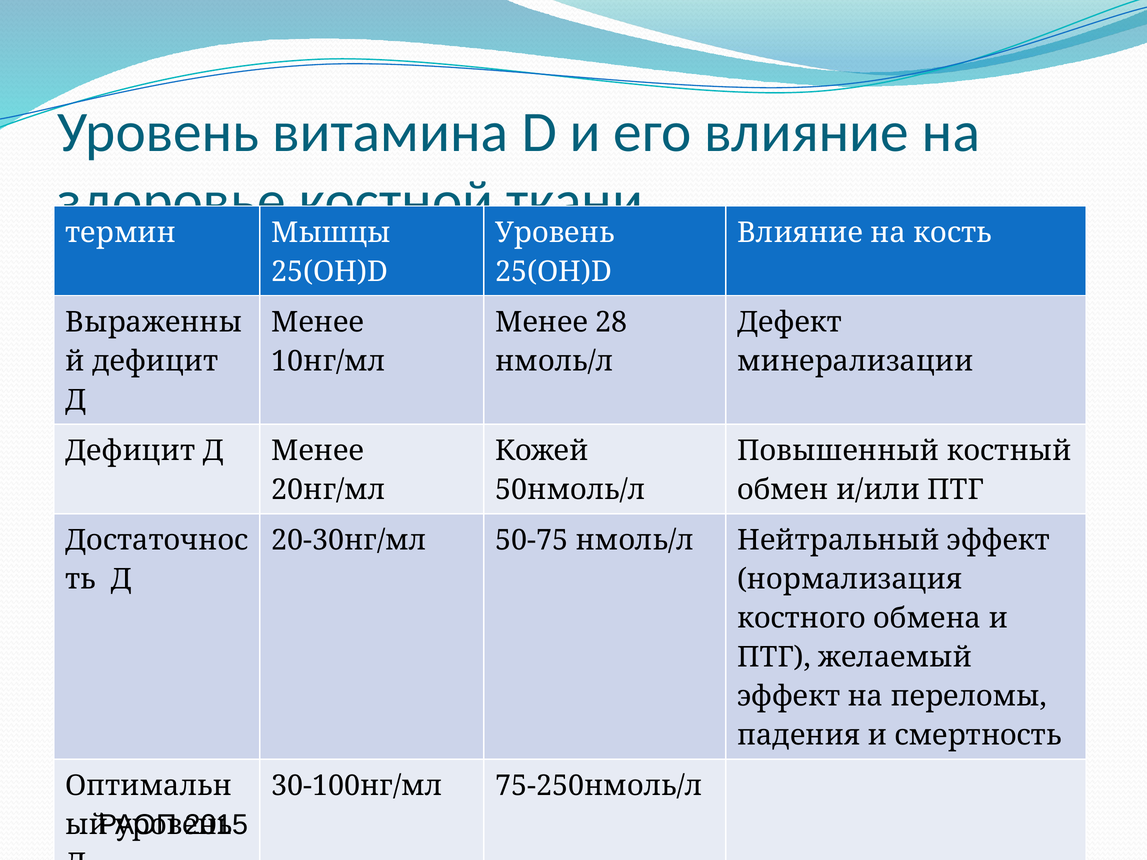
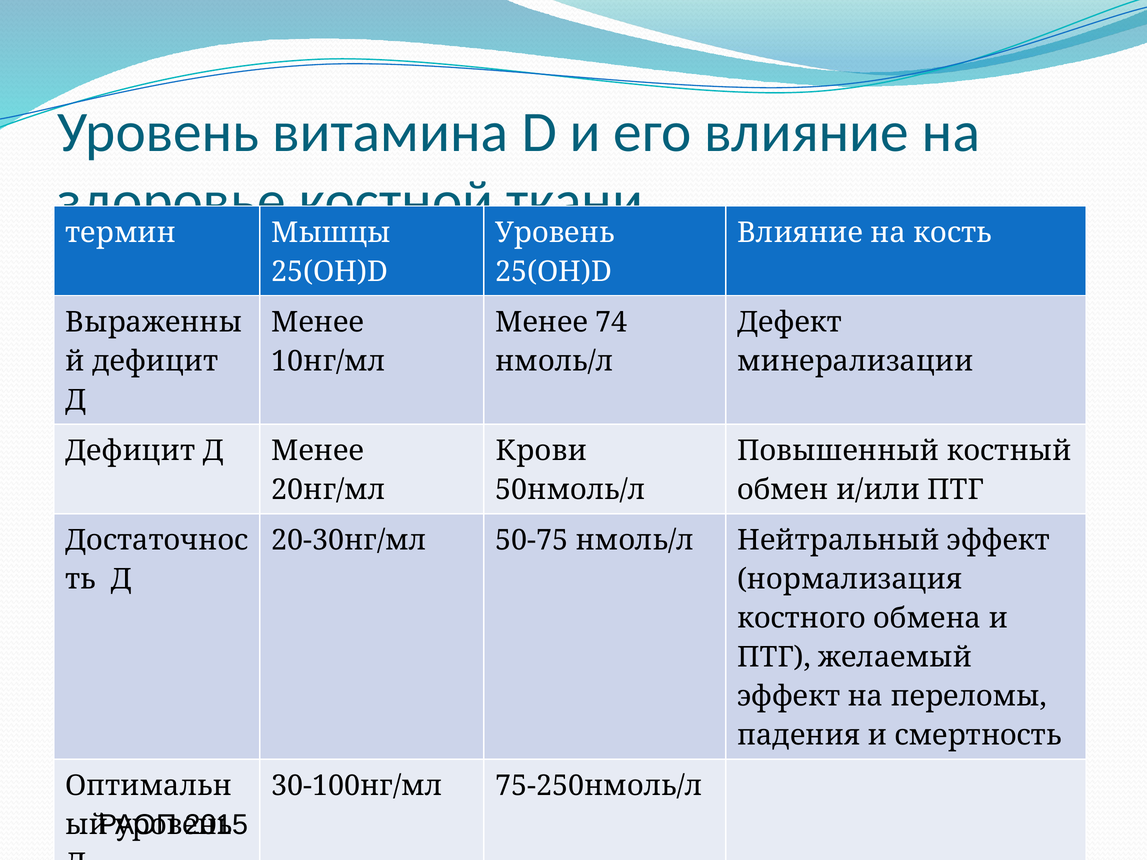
28: 28 -> 74
Кожей: Кожей -> Крови
